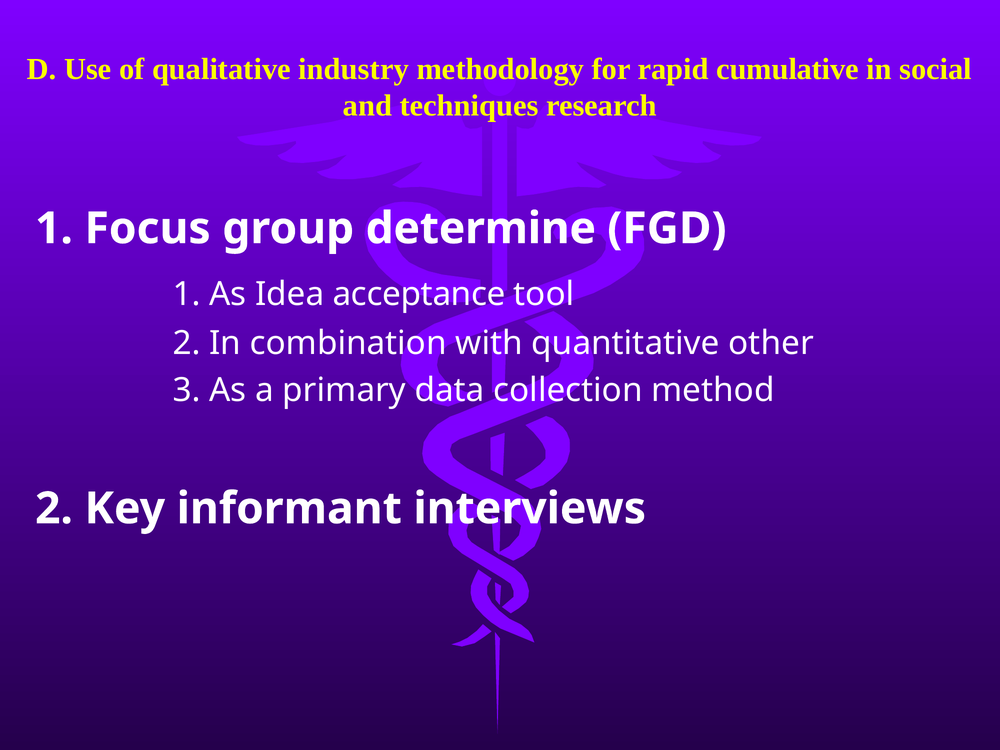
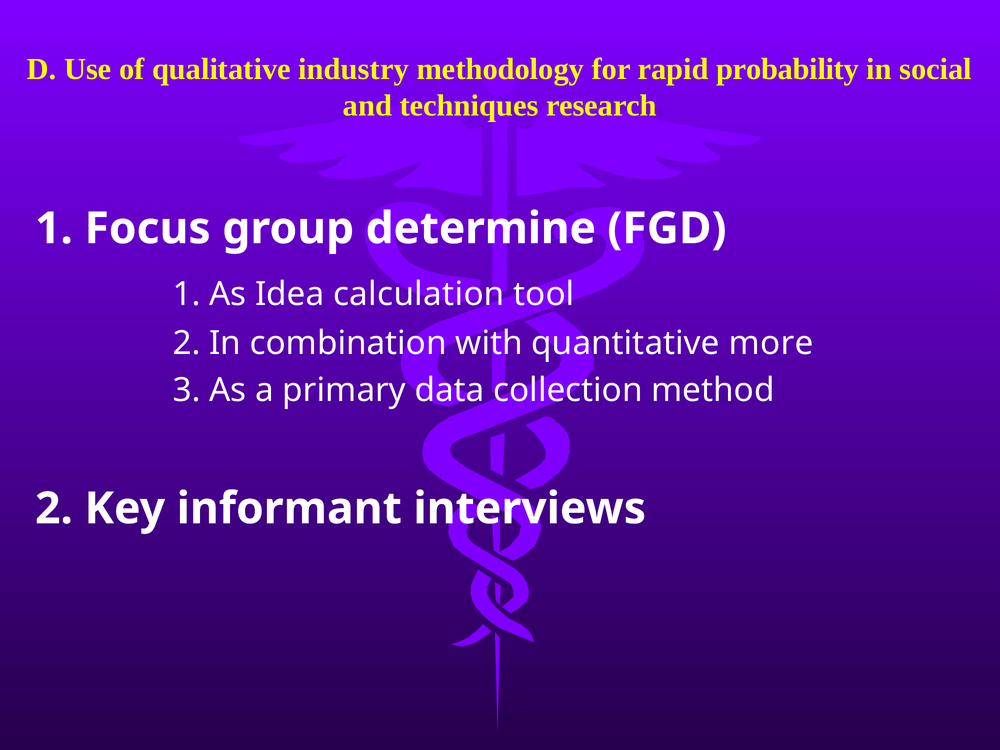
cumulative: cumulative -> probability
acceptance: acceptance -> calculation
other: other -> more
